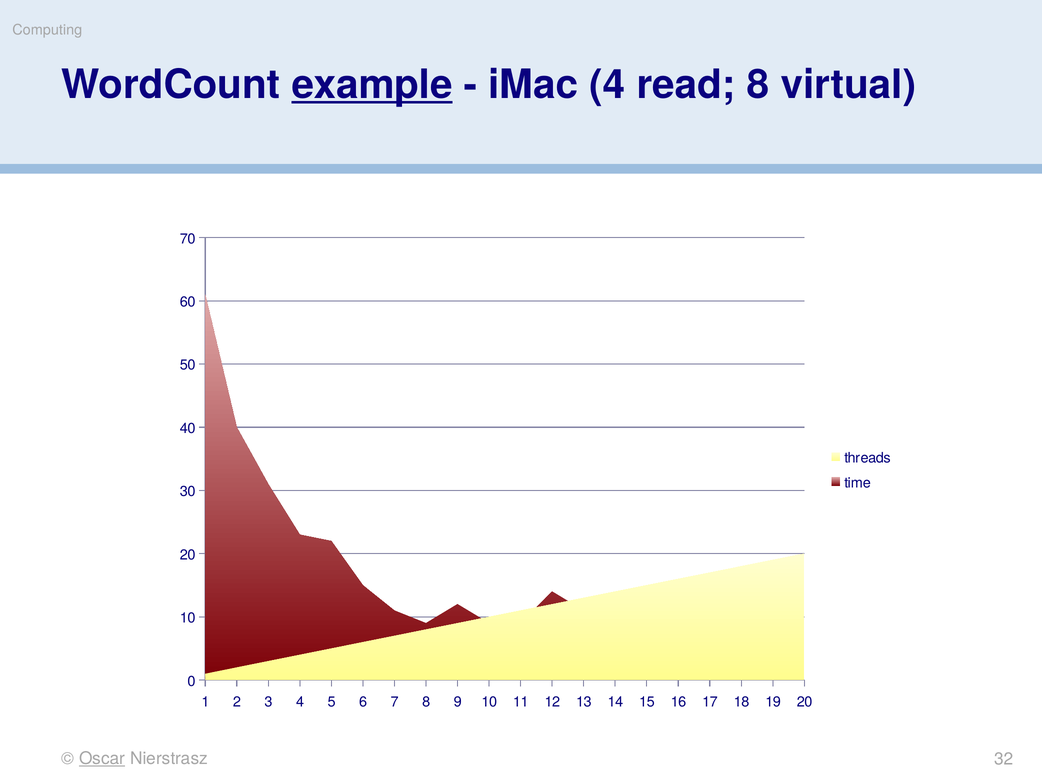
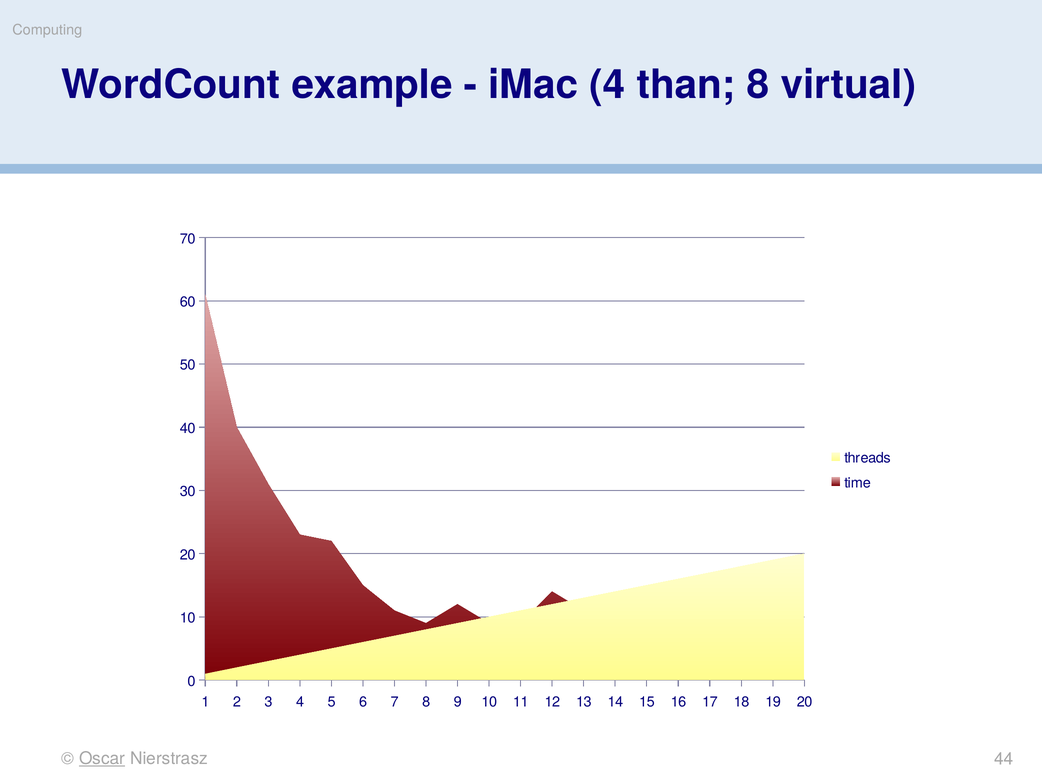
example underline: present -> none
read: read -> than
32: 32 -> 44
